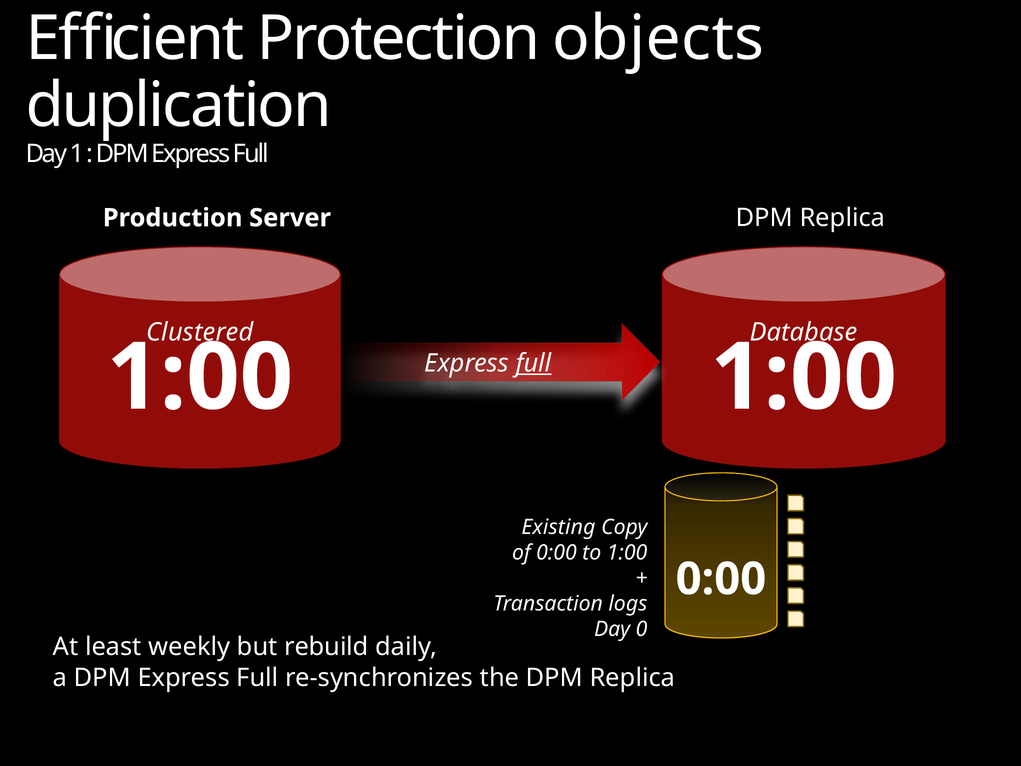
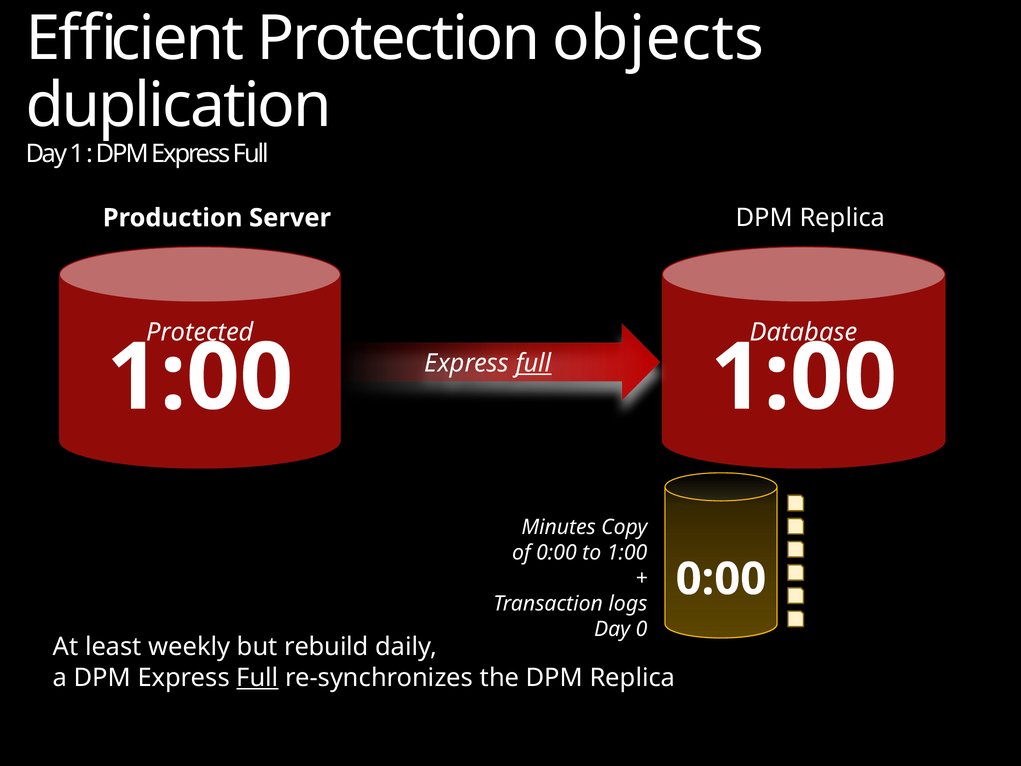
Clustered: Clustered -> Protected
Existing: Existing -> Minutes
Full at (257, 677) underline: none -> present
